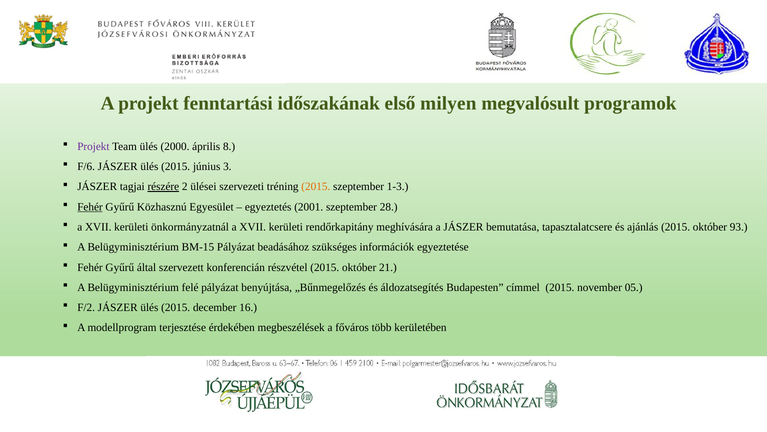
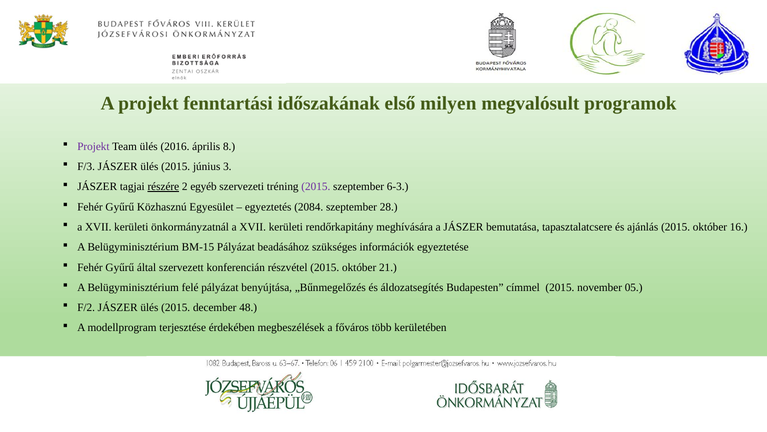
2000: 2000 -> 2016
F/6: F/6 -> F/3
ülései: ülései -> egyéb
2015 at (316, 186) colour: orange -> purple
1-3: 1-3 -> 6-3
Fehér at (90, 207) underline: present -> none
2001: 2001 -> 2084
93: 93 -> 16
16: 16 -> 48
